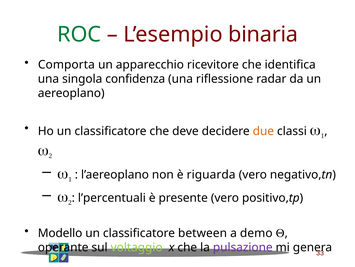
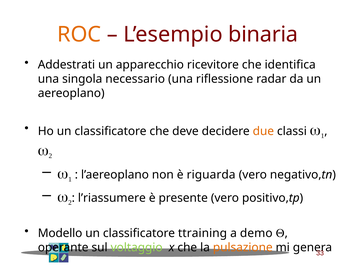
ROC colour: green -> orange
Comporta: Comporta -> Addestrati
confidenza: confidenza -> necessario
l’percentuali: l’percentuali -> l’riassumere
between: between -> ttraining
pulsazione colour: purple -> orange
